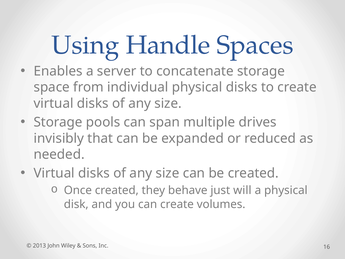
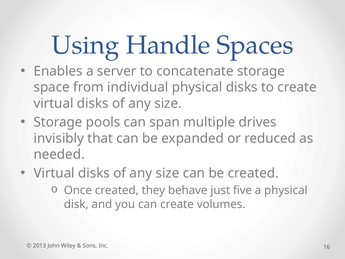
will: will -> five
